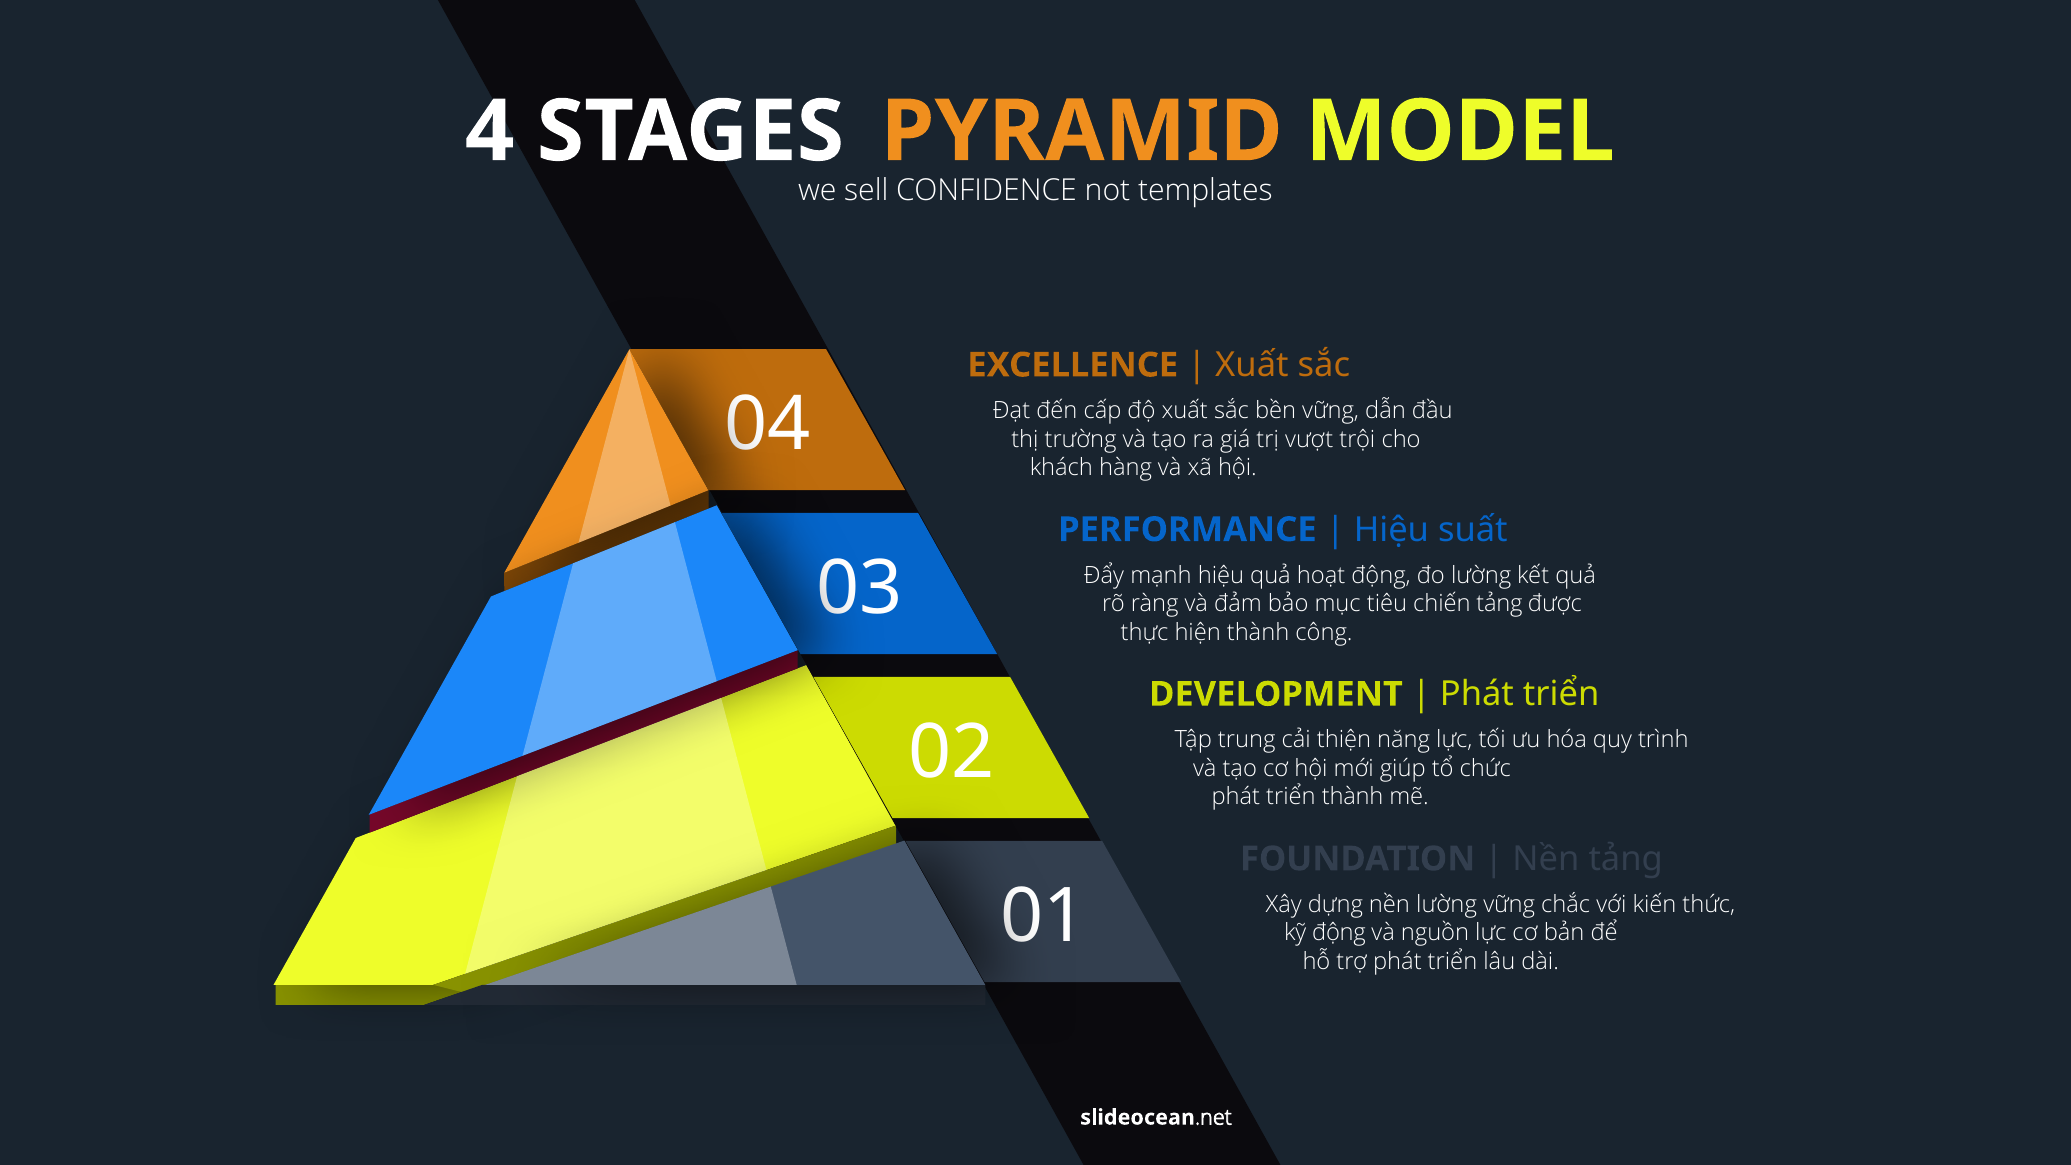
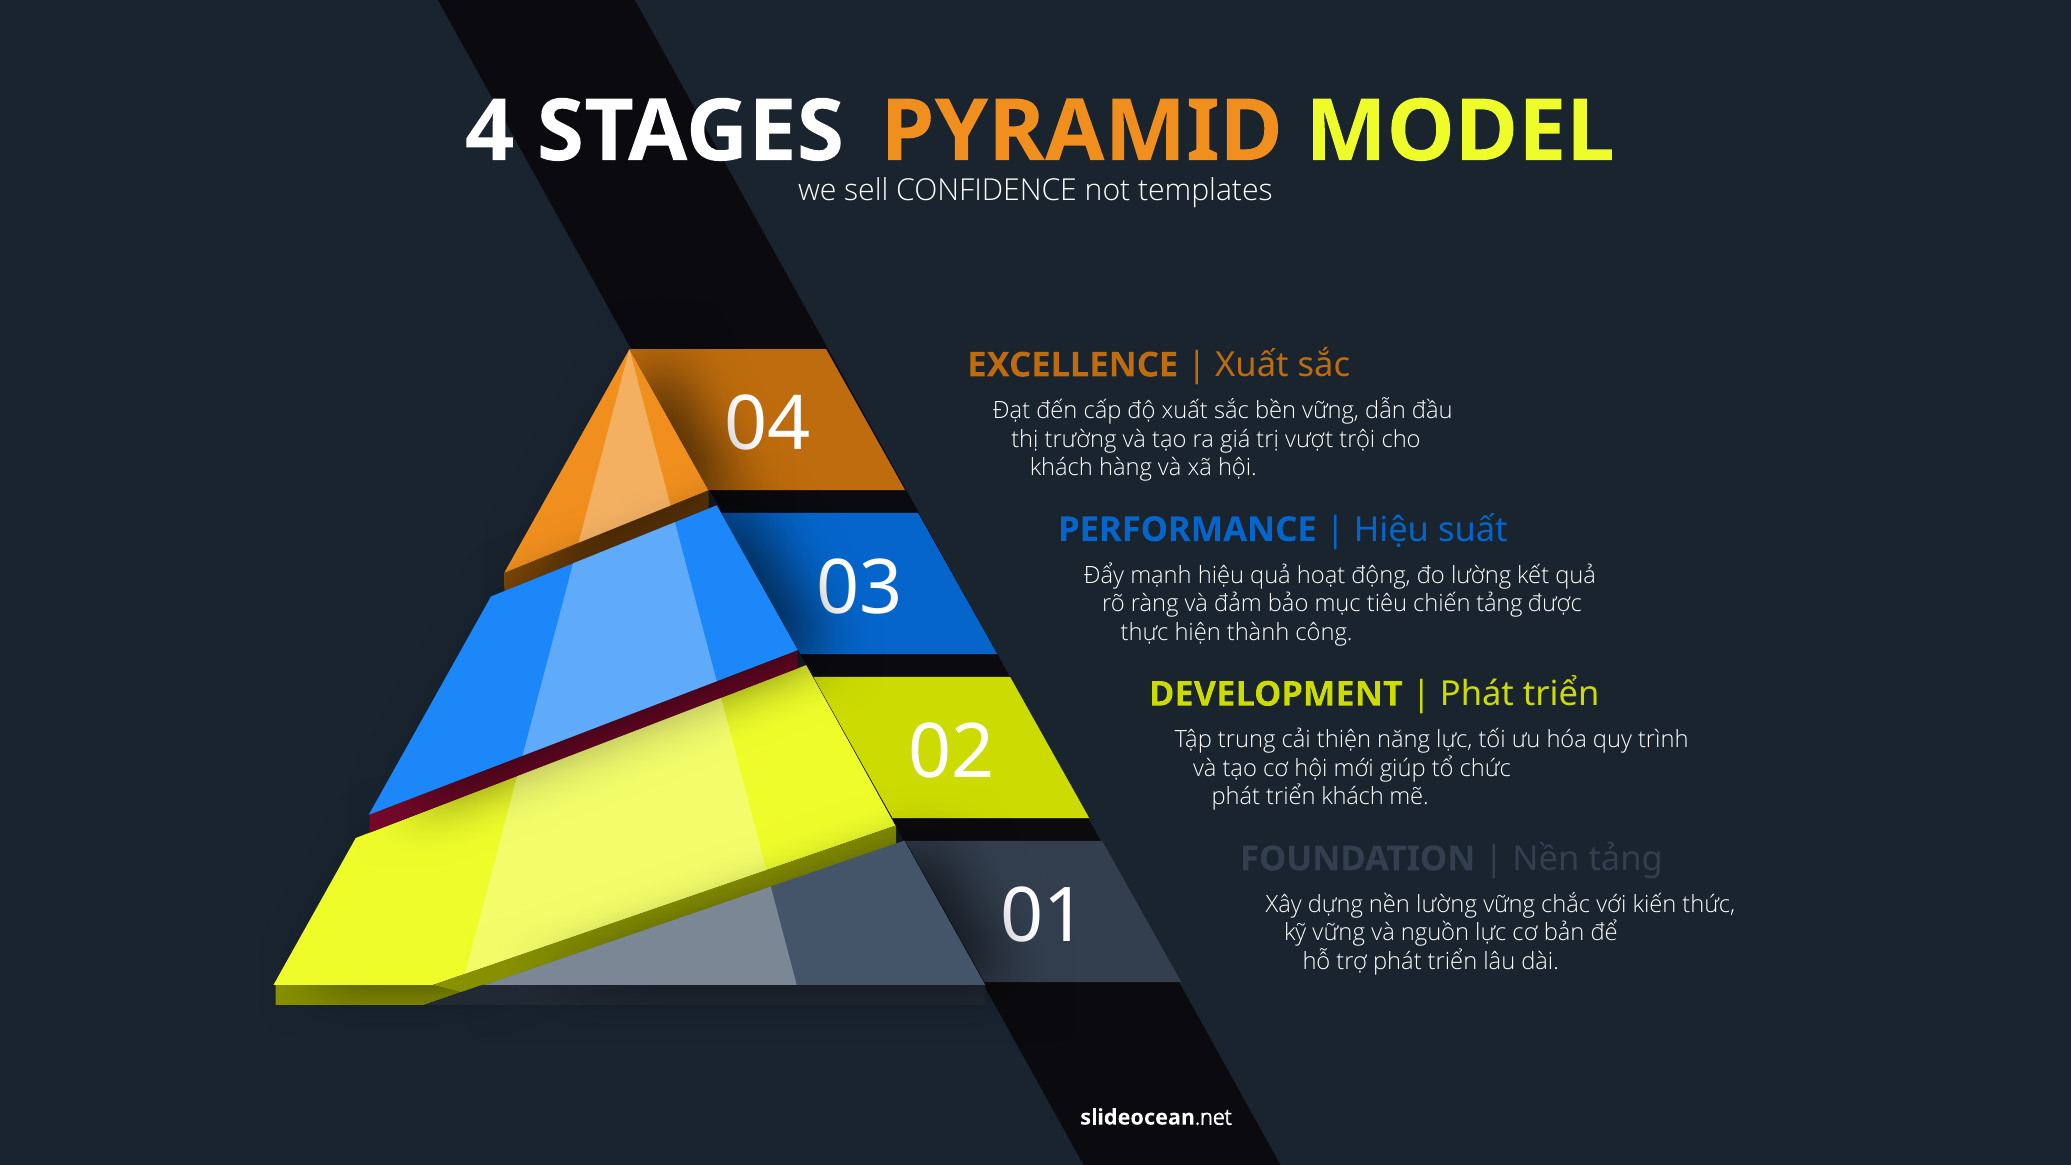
triển thành: thành -> khách
kỹ động: động -> vững
